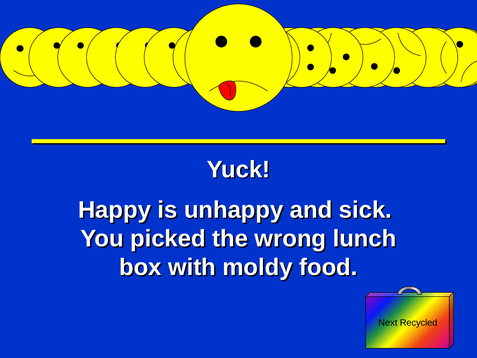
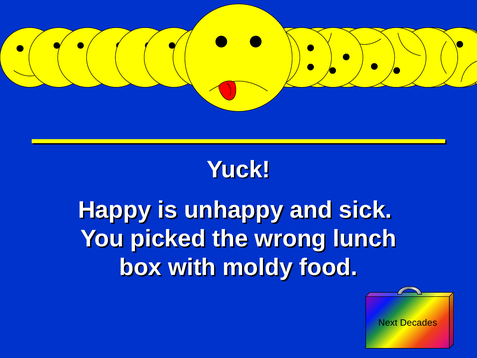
Recycled: Recycled -> Decades
